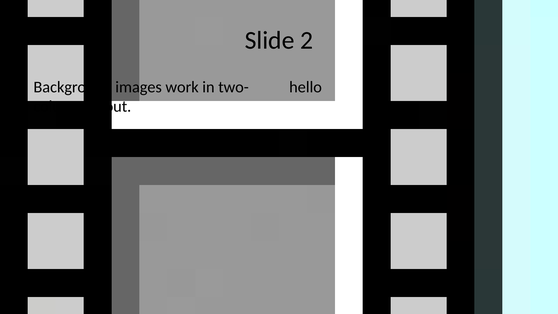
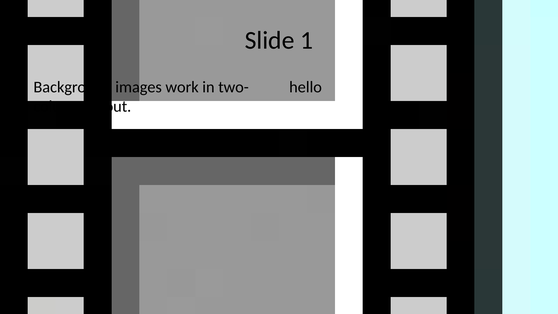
2: 2 -> 1
